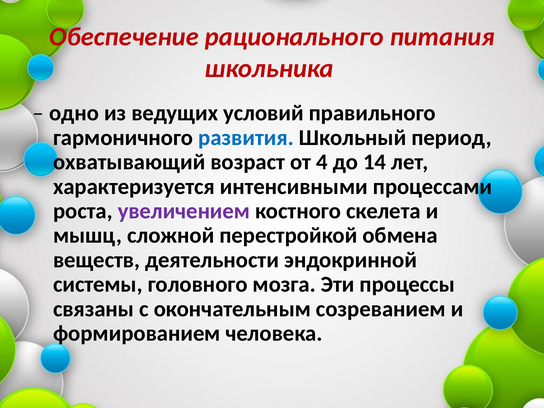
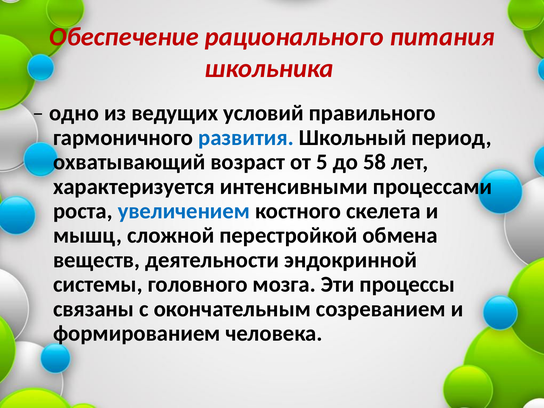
4: 4 -> 5
14: 14 -> 58
увеличением colour: purple -> blue
